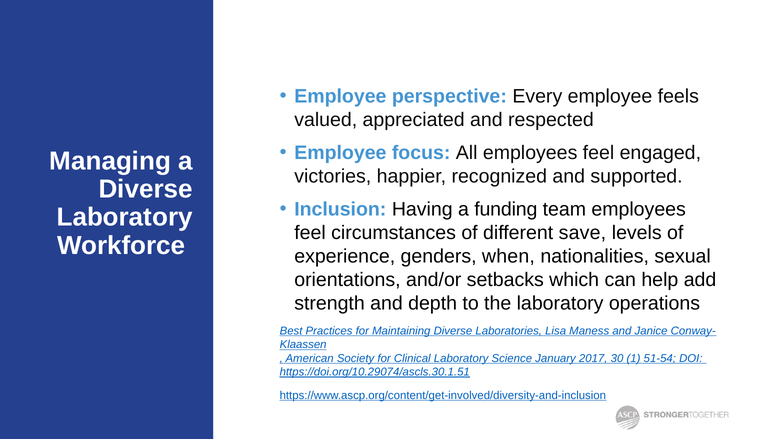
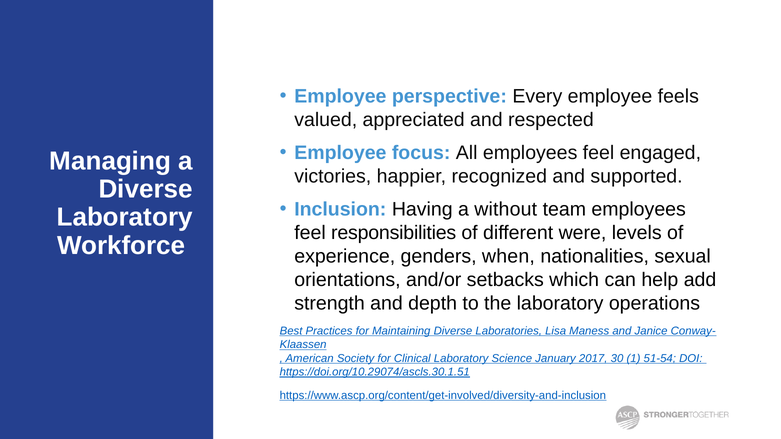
funding: funding -> without
circumstances: circumstances -> responsibilities
save: save -> were
